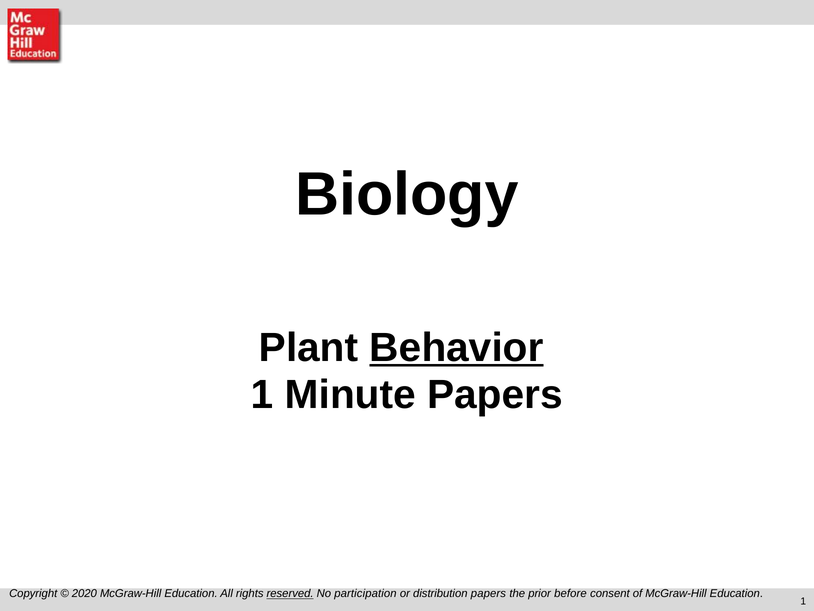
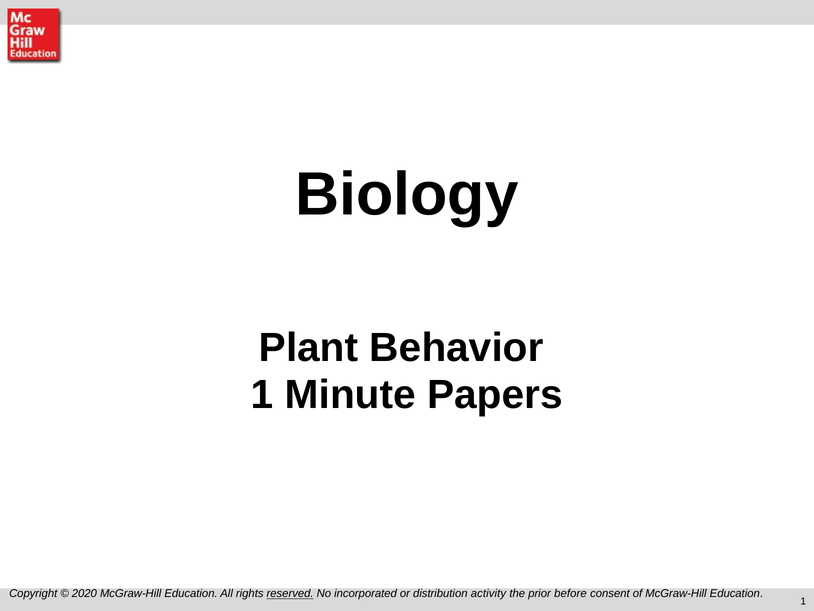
Behavior underline: present -> none
participation: participation -> incorporated
distribution papers: papers -> activity
